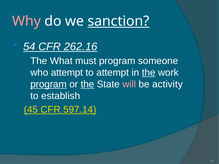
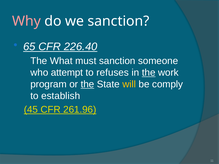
sanction at (118, 21) underline: present -> none
54: 54 -> 65
262.16: 262.16 -> 226.40
must program: program -> sanction
to attempt: attempt -> refuses
program at (49, 84) underline: present -> none
will colour: pink -> yellow
activity: activity -> comply
597.14: 597.14 -> 261.96
